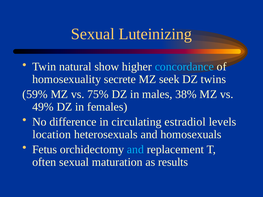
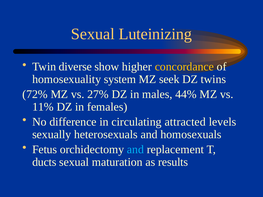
natural: natural -> diverse
concordance colour: light blue -> yellow
secrete: secrete -> system
59%: 59% -> 72%
75%: 75% -> 27%
38%: 38% -> 44%
49%: 49% -> 11%
estradiol: estradiol -> attracted
location: location -> sexually
often: often -> ducts
